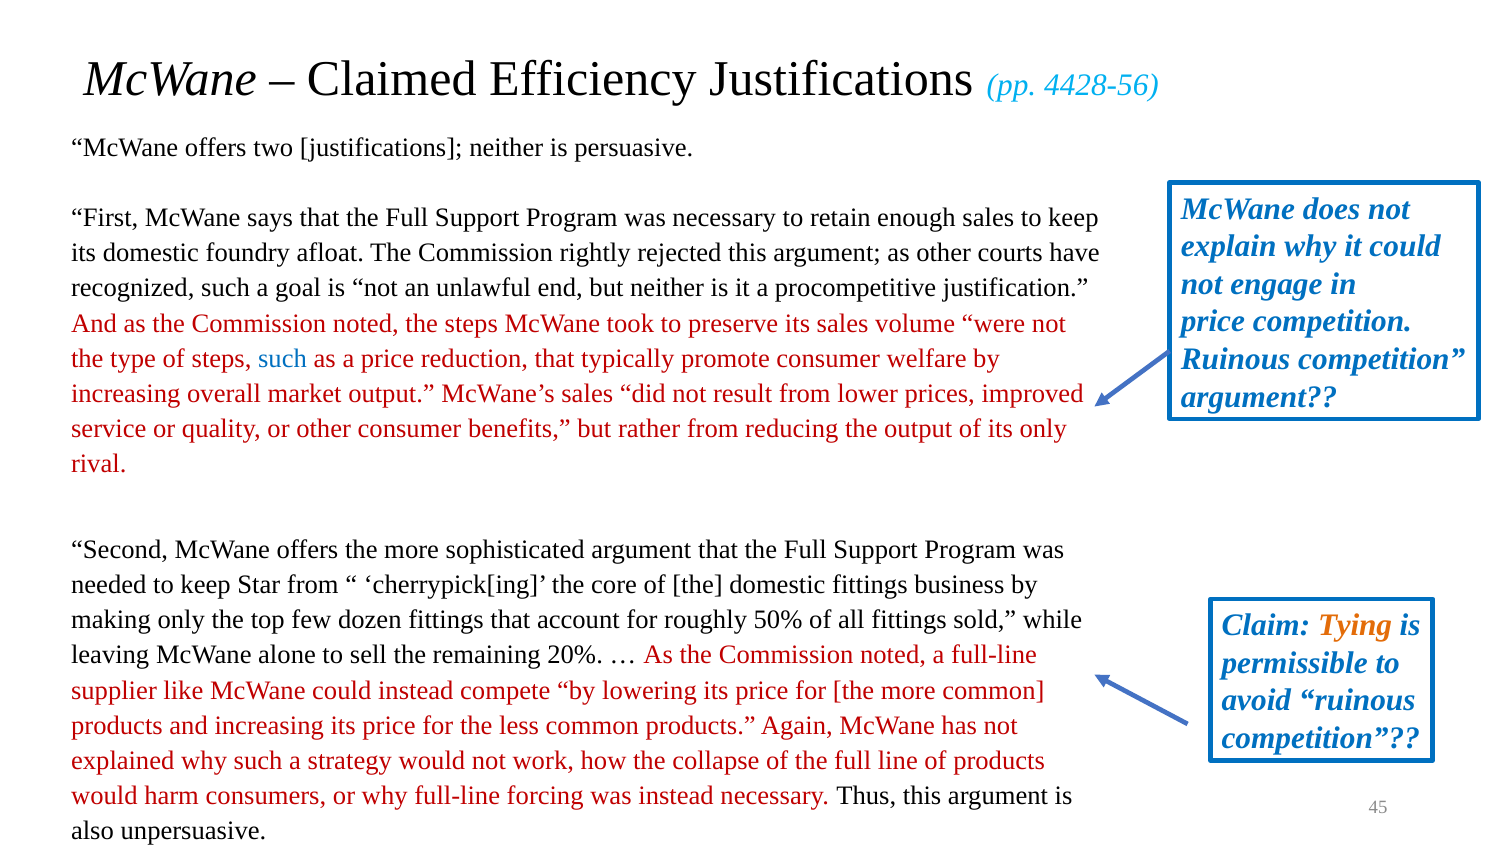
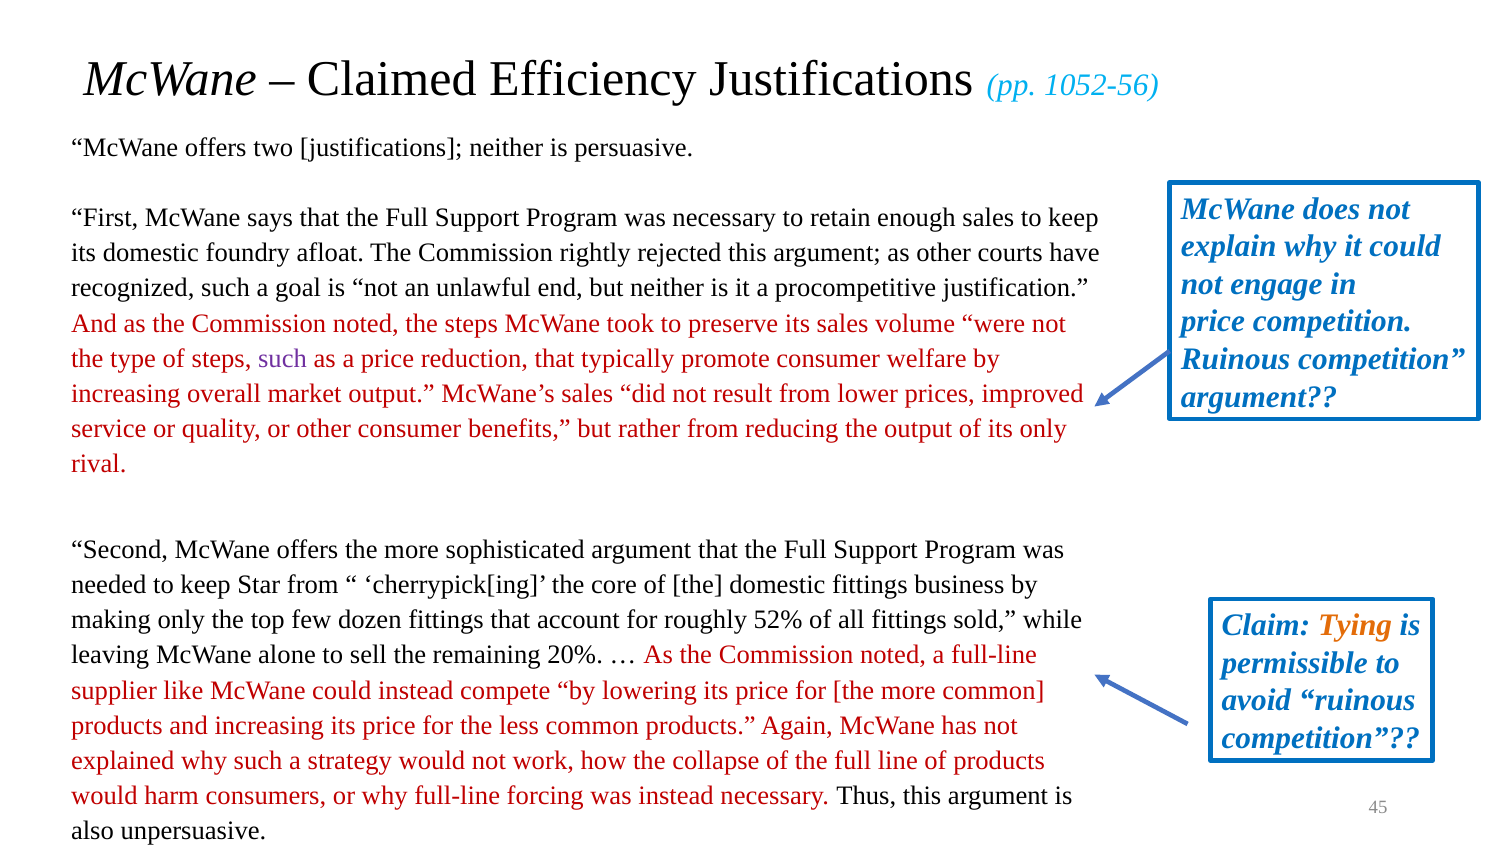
4428-56: 4428-56 -> 1052-56
such at (283, 358) colour: blue -> purple
50%: 50% -> 52%
